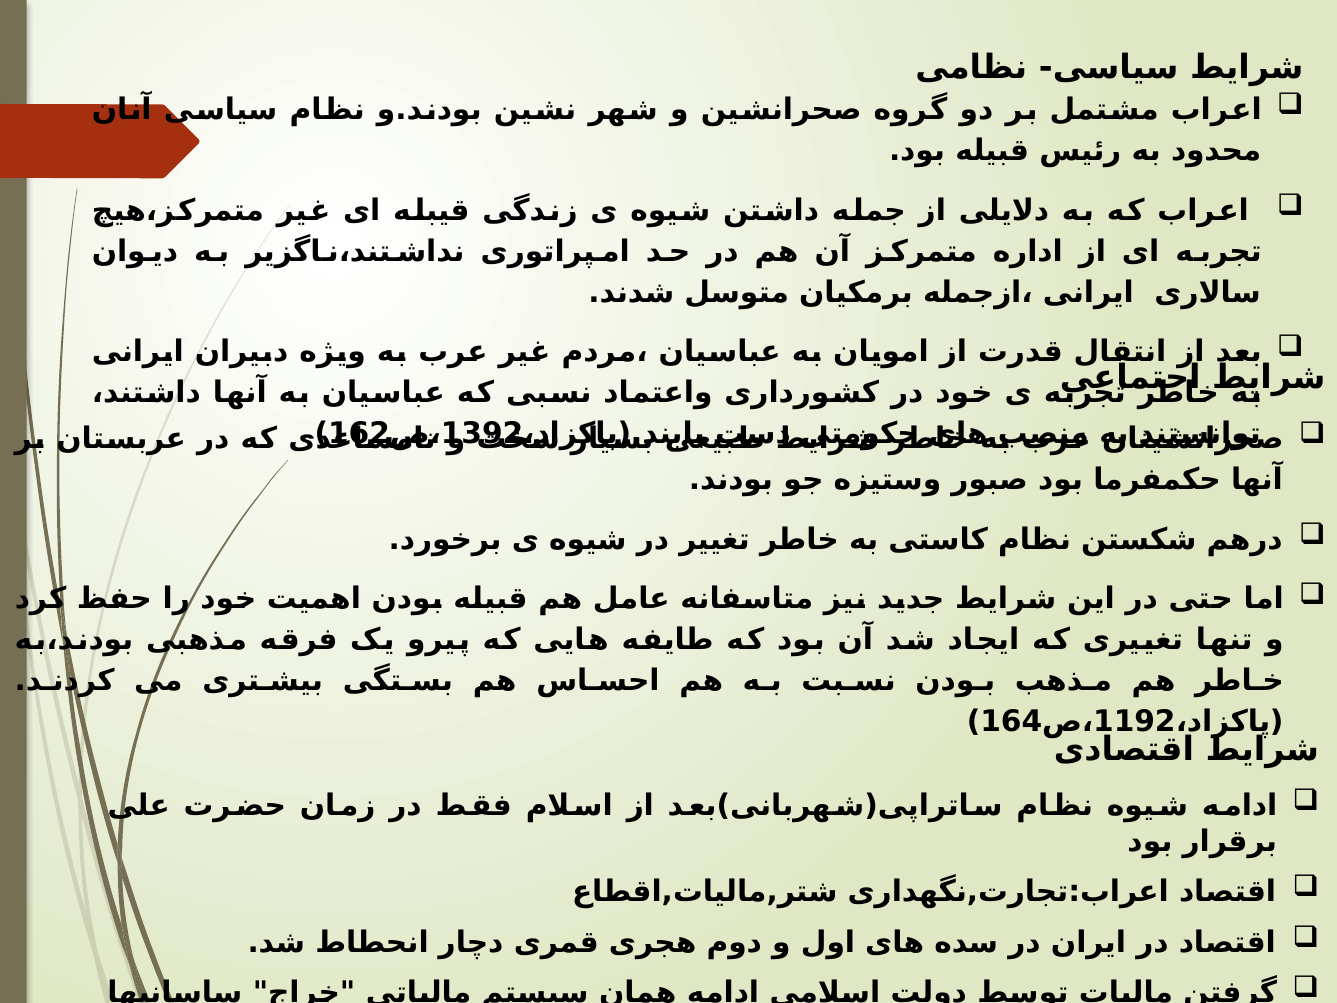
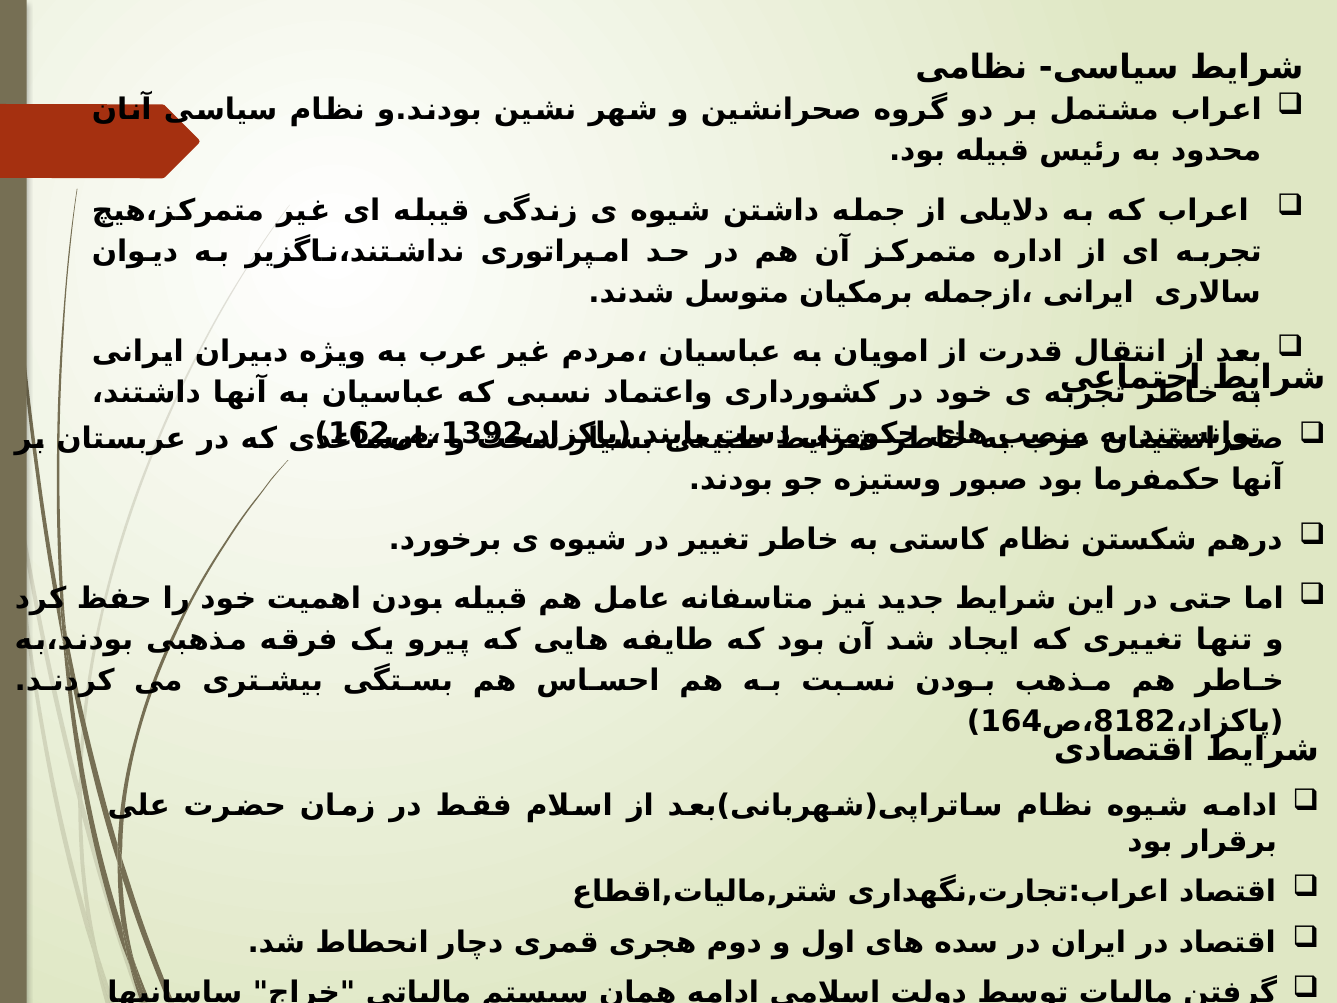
1192: 1192 -> 8182
